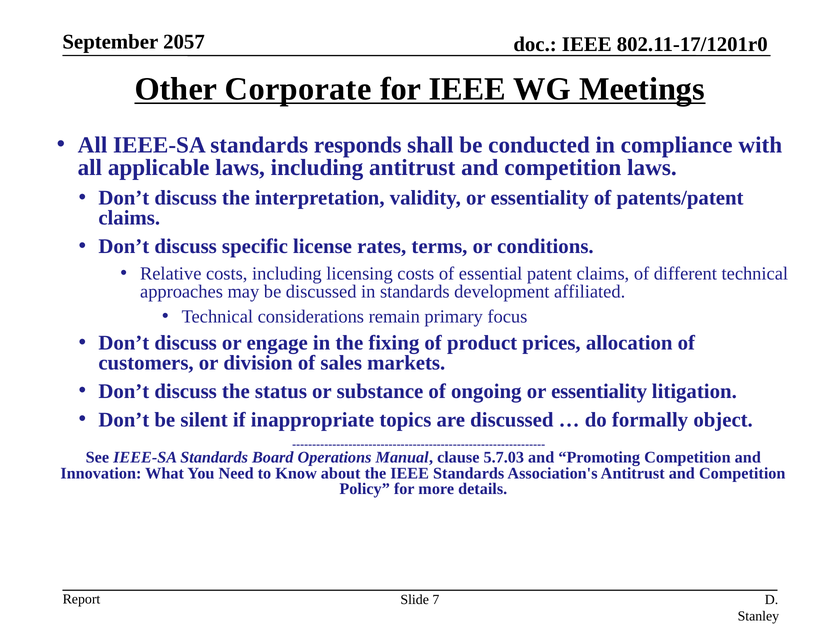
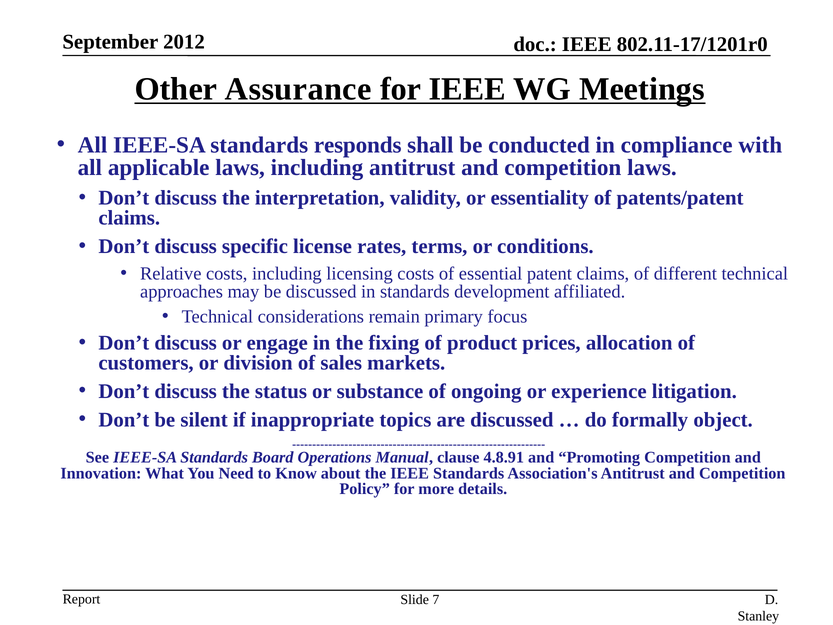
2057: 2057 -> 2012
Corporate: Corporate -> Assurance
ongoing or essentiality: essentiality -> experience
5.7.03: 5.7.03 -> 4.8.91
